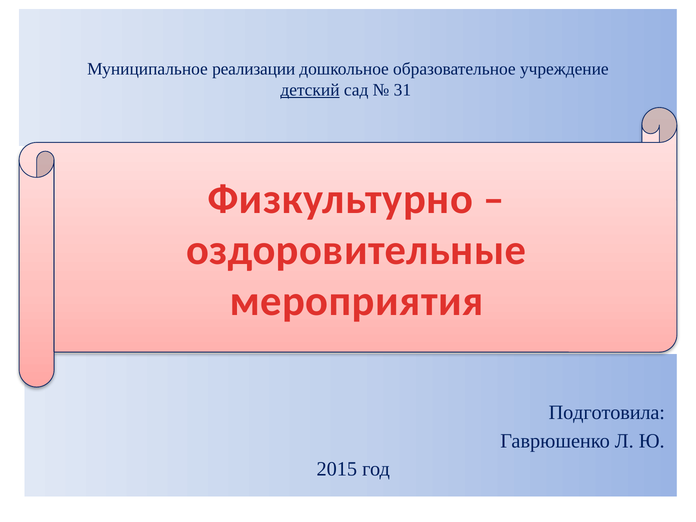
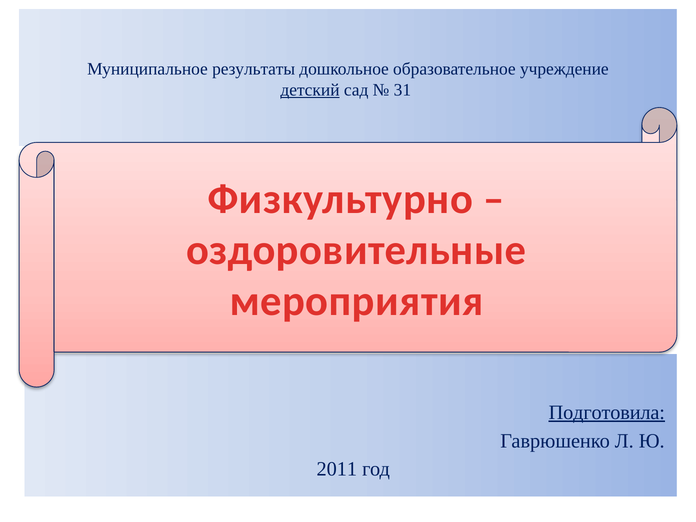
реализации: реализации -> результаты
Подготовила underline: none -> present
2015: 2015 -> 2011
